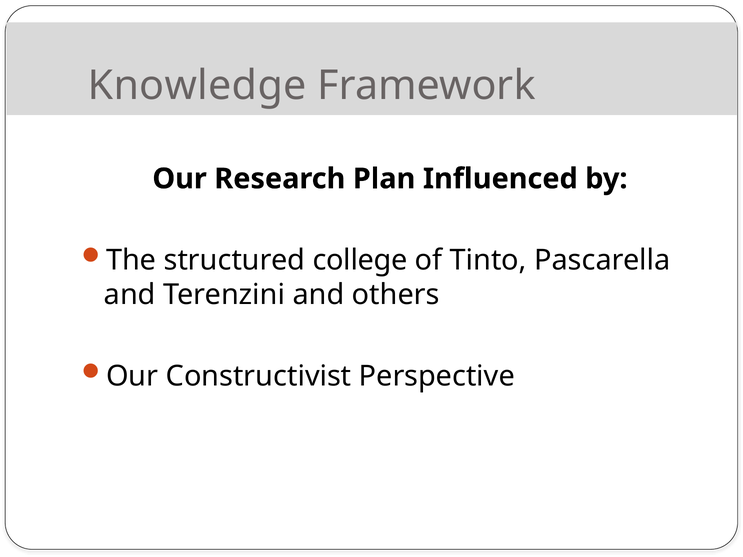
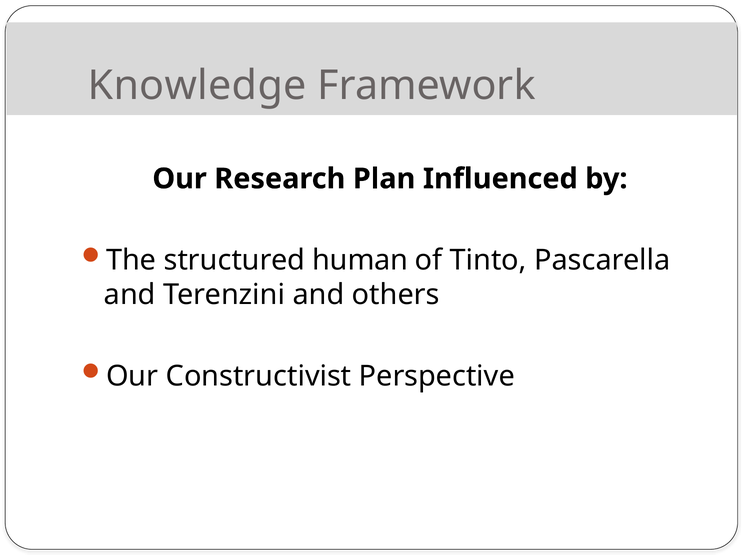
college: college -> human
